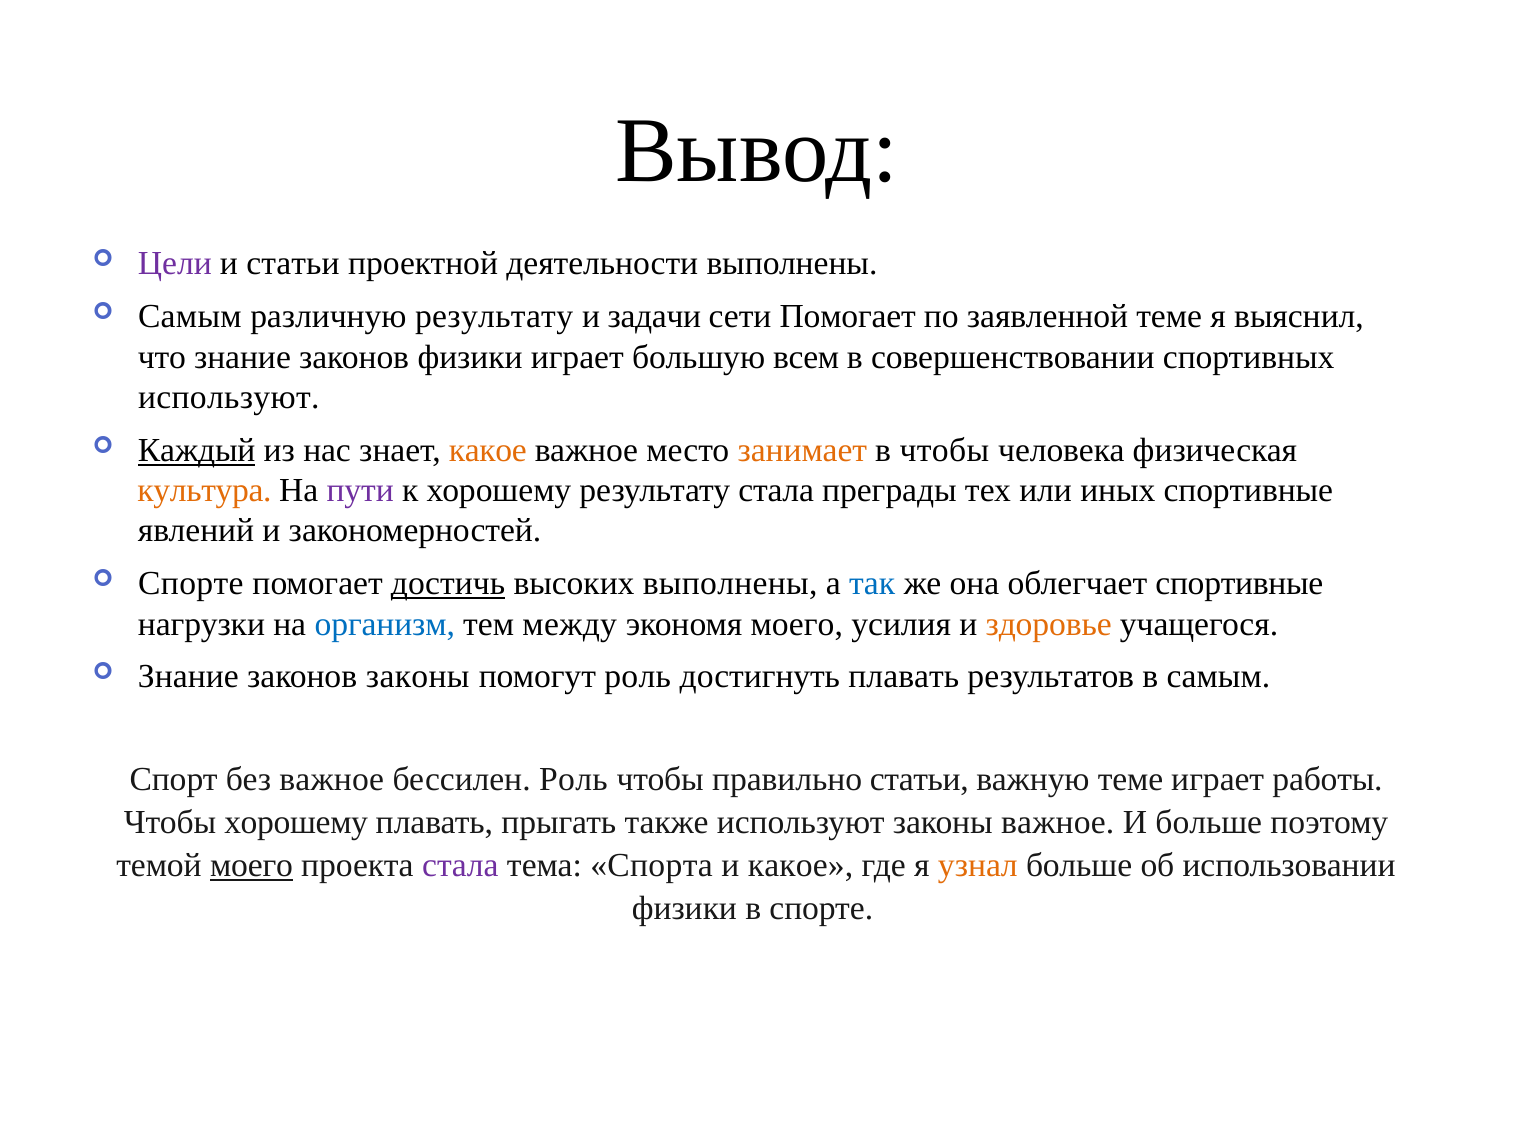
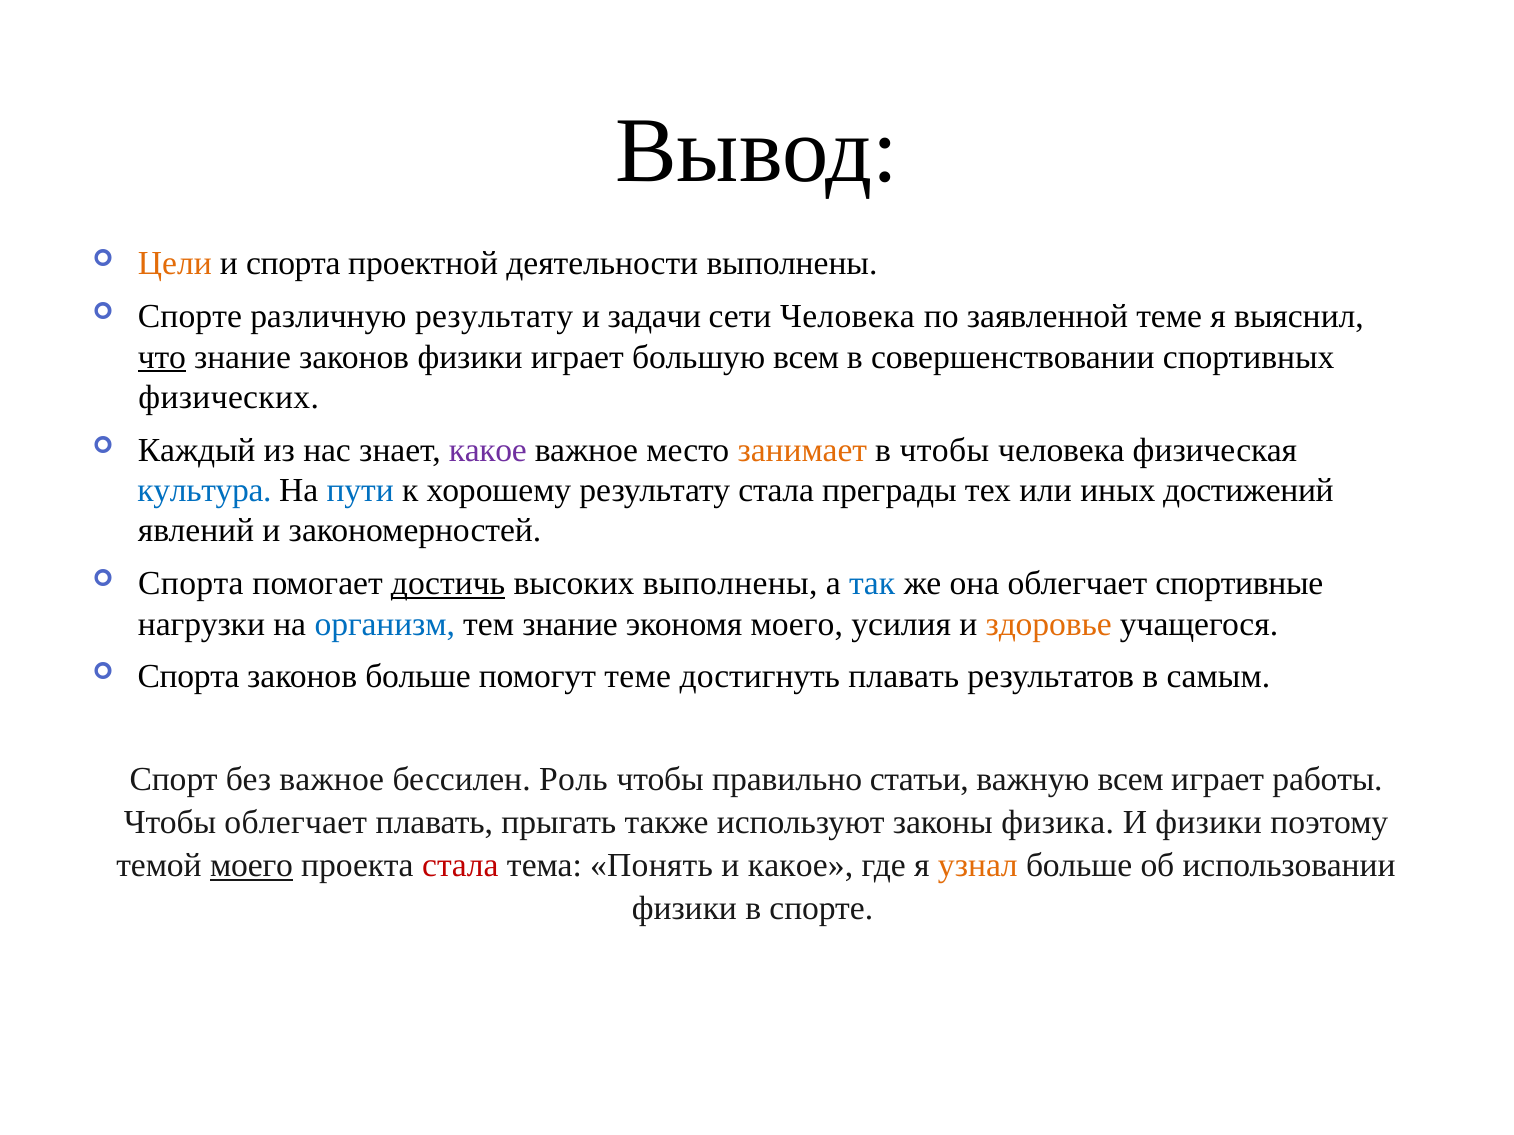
Цели colour: purple -> orange
и статьи: статьи -> спорта
Самым at (190, 317): Самым -> Спорте
сети Помогает: Помогает -> Человека
что underline: none -> present
используют at (229, 397): используют -> физических
Каждый underline: present -> none
какое at (488, 450) colour: orange -> purple
культура colour: orange -> blue
пути colour: purple -> blue
иных спортивные: спортивные -> достижений
Спорте at (191, 584): Спорте -> Спорта
тем между: между -> знание
Знание at (188, 677): Знание -> Спорта
законов законы: законы -> больше
помогут роль: роль -> теме
важную теме: теме -> всем
Чтобы хорошему: хорошему -> облегчает
законы важное: важное -> физика
И больше: больше -> физики
стала at (460, 866) colour: purple -> red
Спорта: Спорта -> Понять
